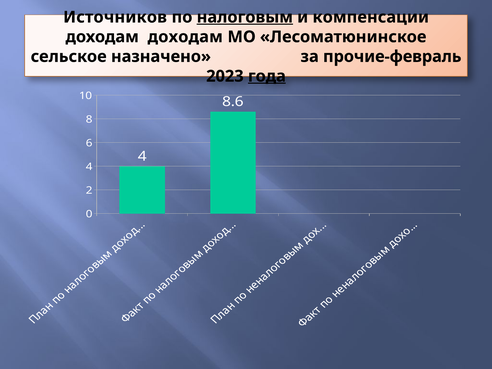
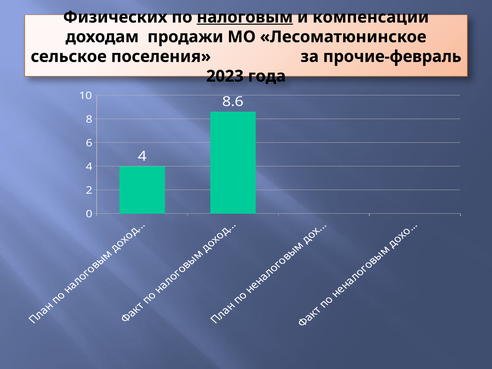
Источников: Источников -> Физических
доходам доходам: доходам -> продажи
назначено: назначено -> поселения
года underline: present -> none
